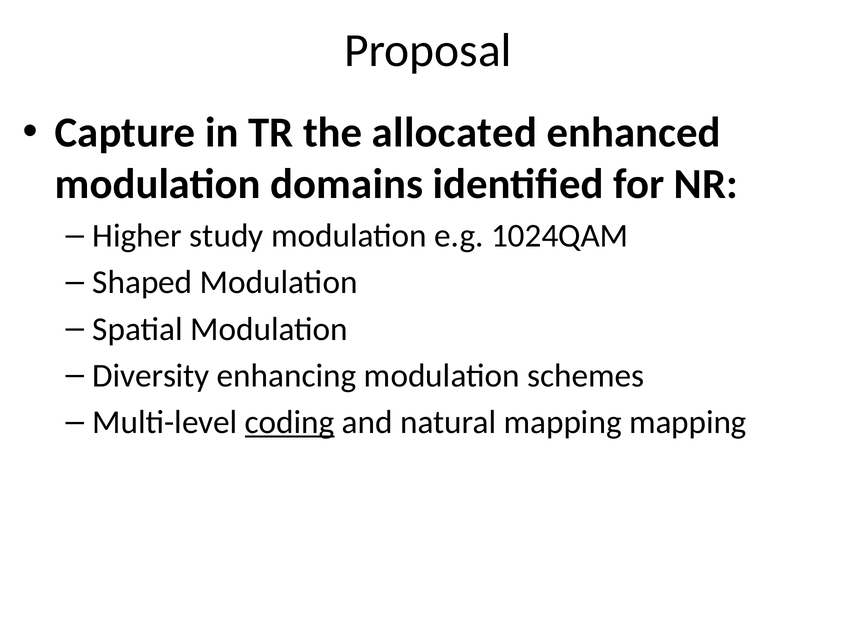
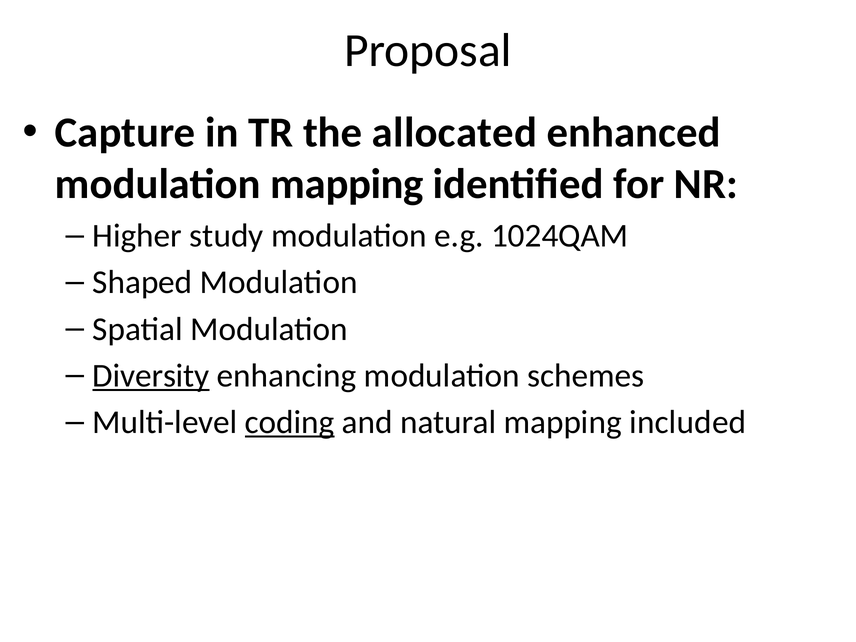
modulation domains: domains -> mapping
Diversity underline: none -> present
mapping mapping: mapping -> included
